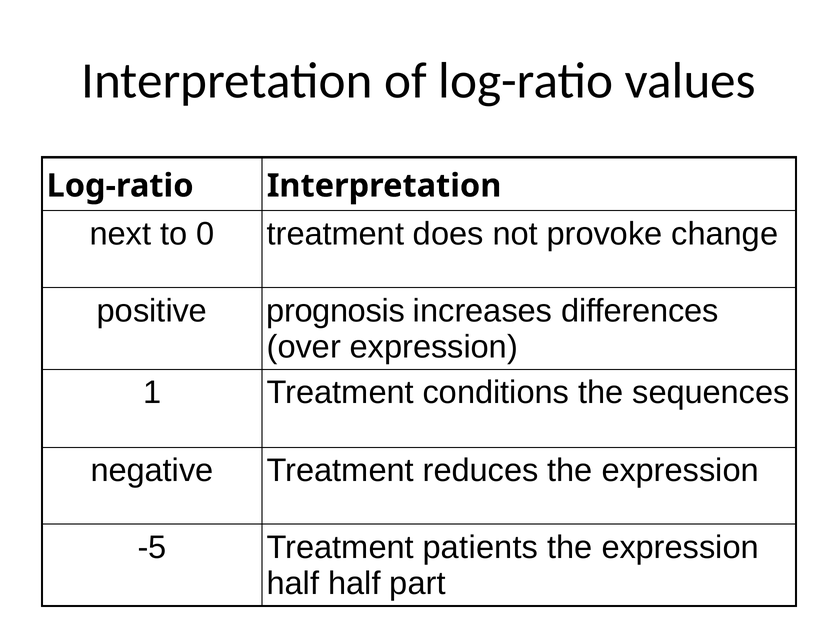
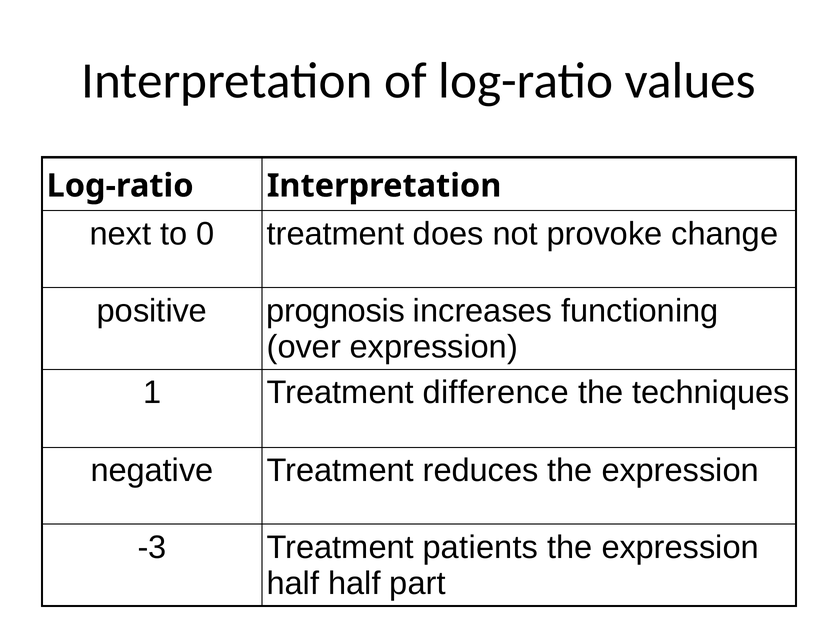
differences: differences -> functioning
conditions: conditions -> difference
sequences: sequences -> techniques
-5: -5 -> -3
